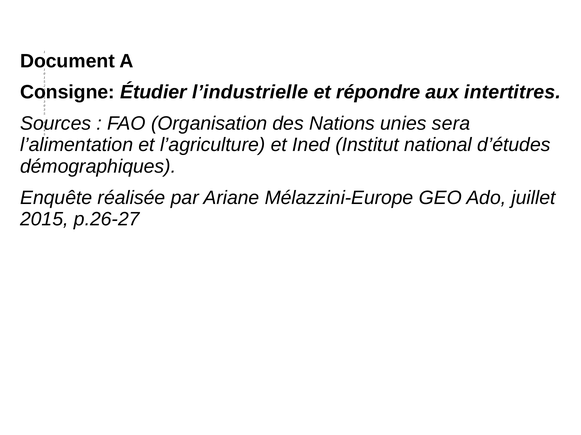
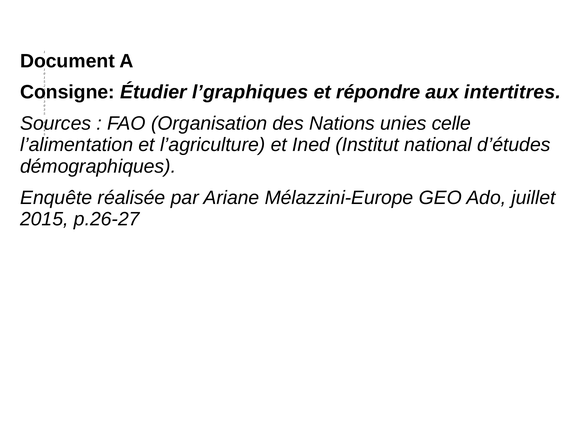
l’industrielle: l’industrielle -> l’graphiques
sera: sera -> celle
